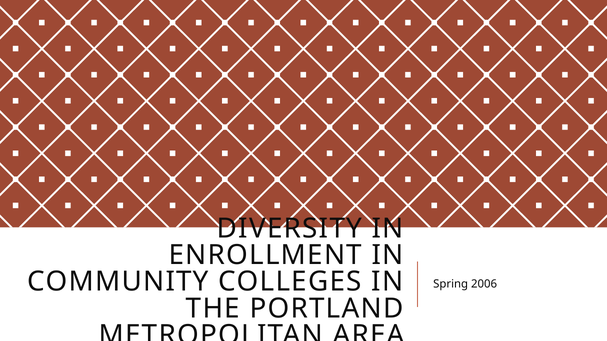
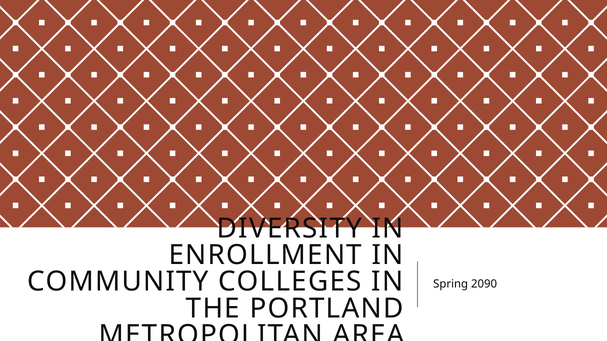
2006: 2006 -> 2090
